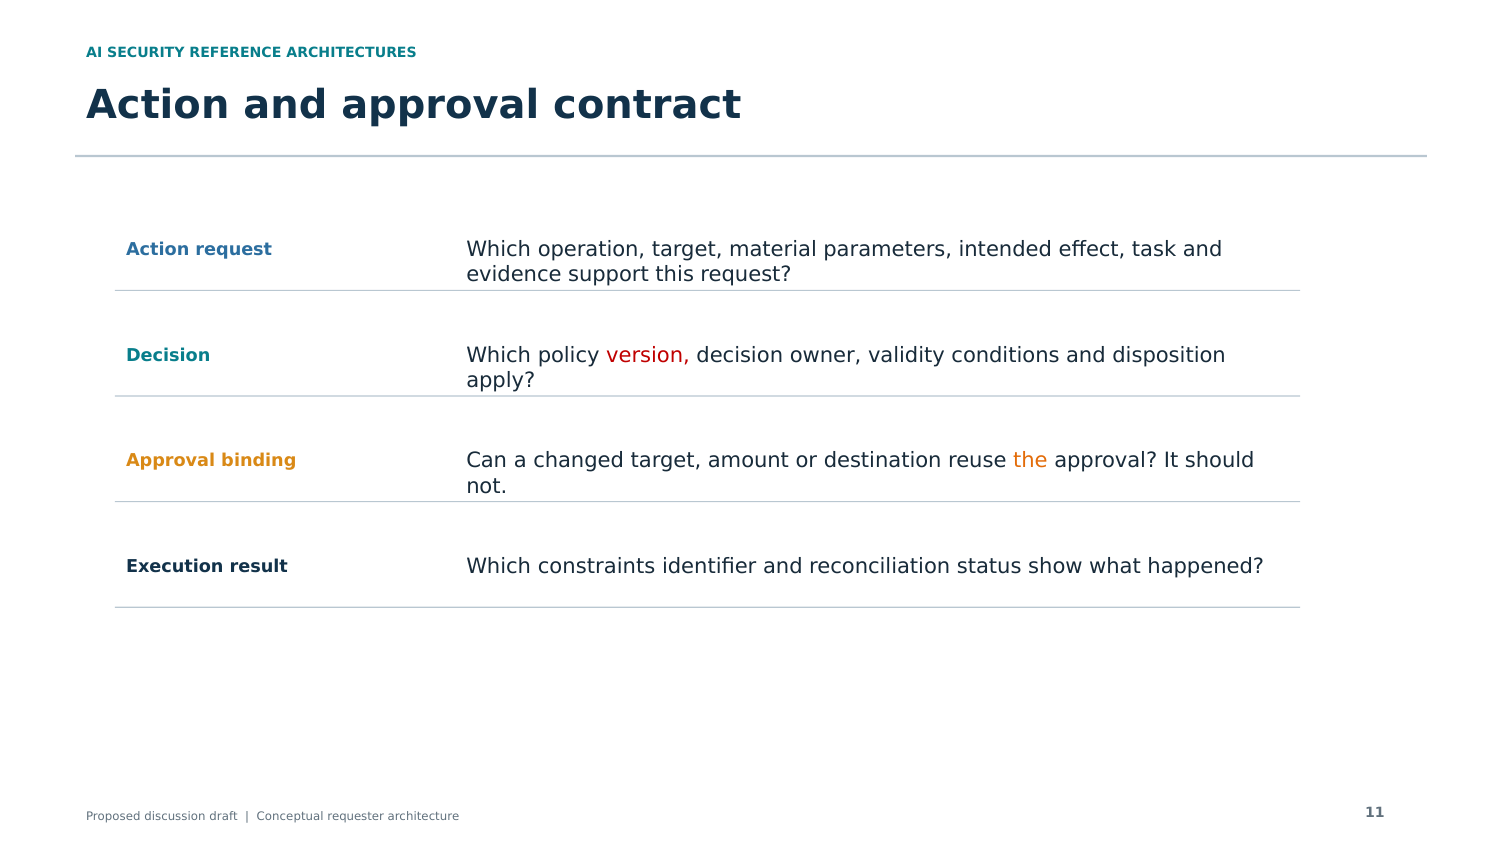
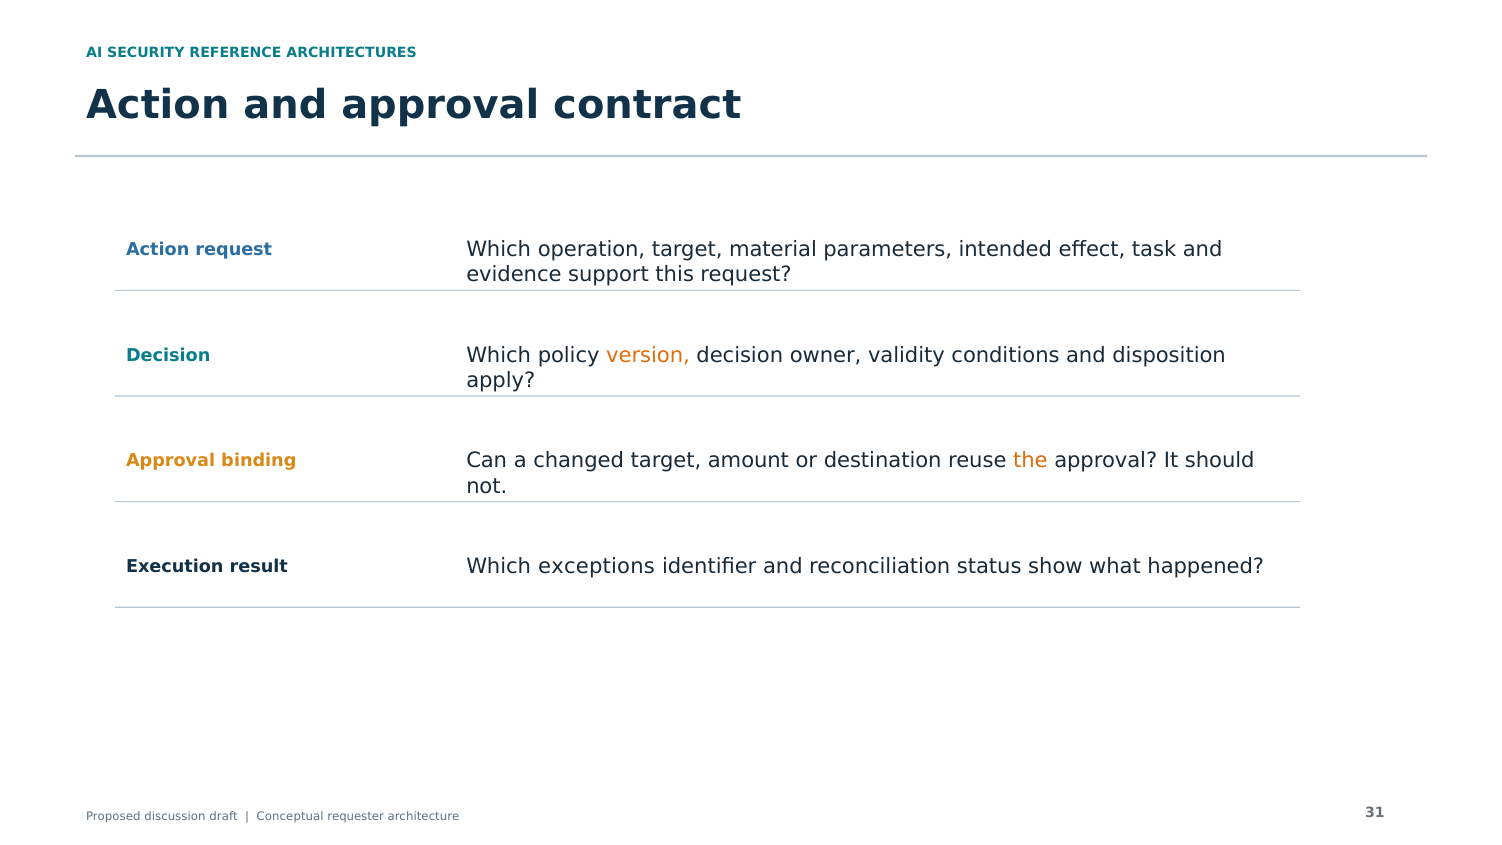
version colour: red -> orange
constraints: constraints -> exceptions
11: 11 -> 31
